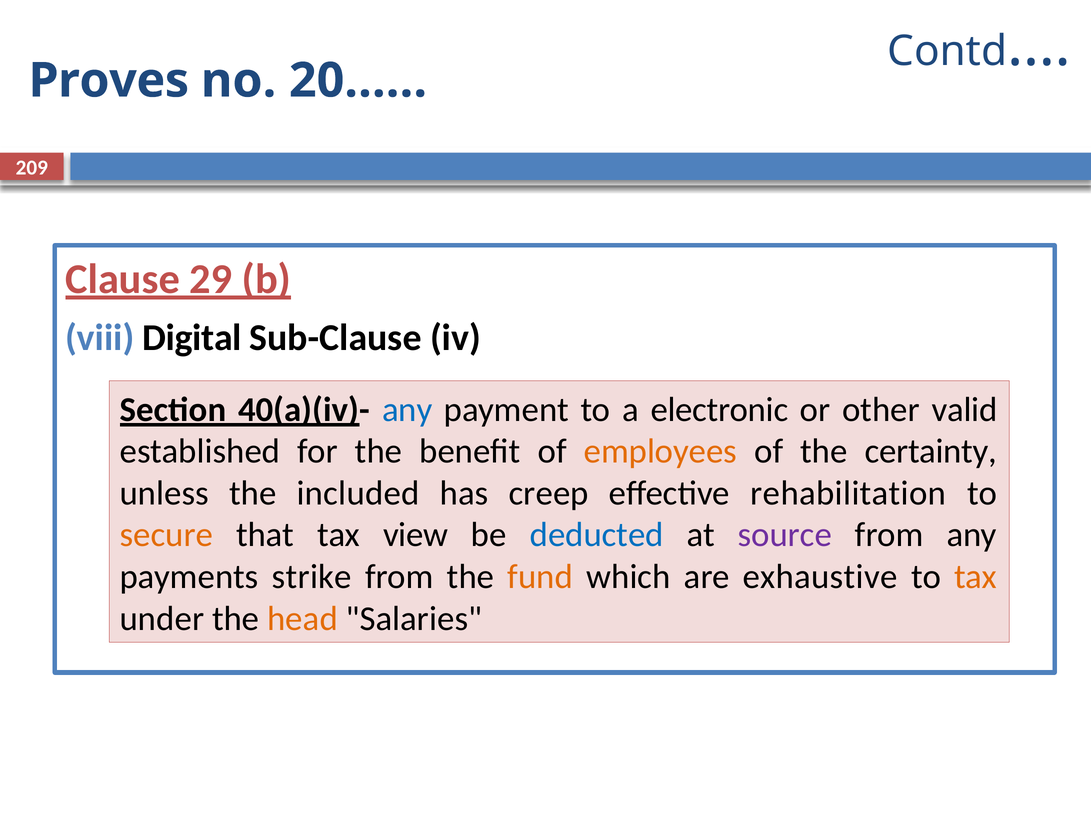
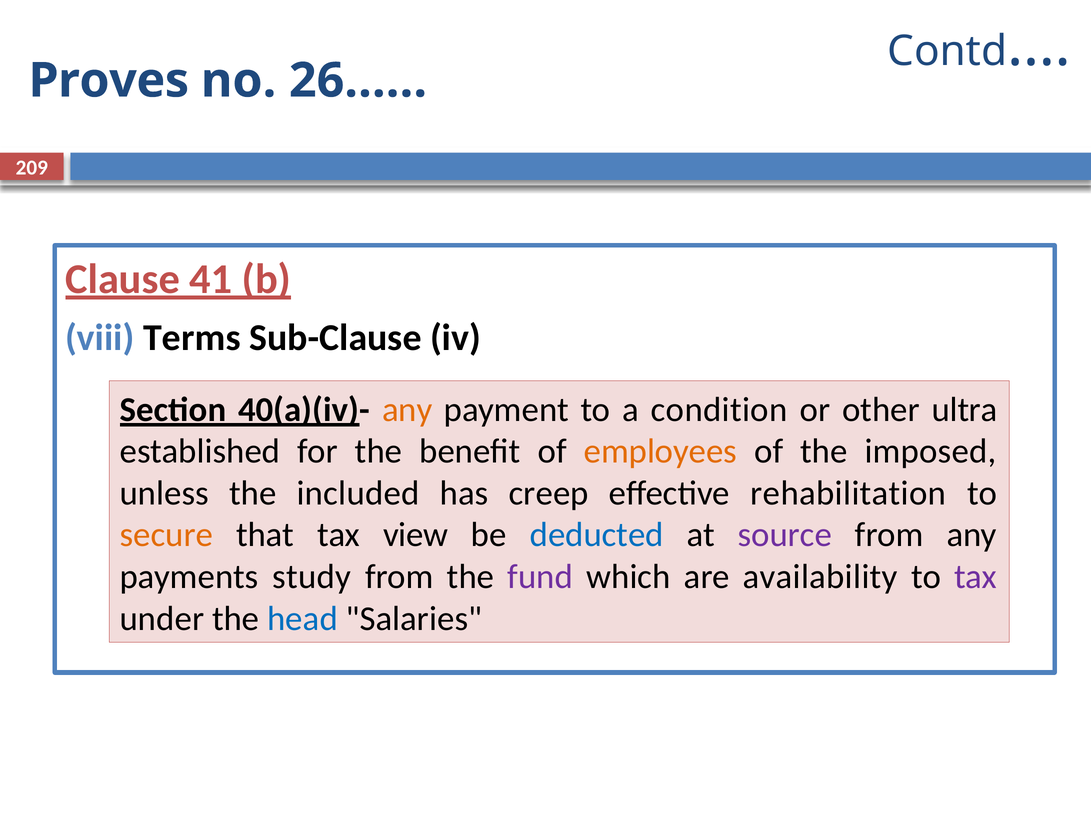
20……: 20…… -> 26……
29: 29 -> 41
Digital: Digital -> Terms
any at (407, 410) colour: blue -> orange
electronic: electronic -> condition
valid: valid -> ultra
certainty: certainty -> imposed
strike: strike -> study
fund colour: orange -> purple
exhaustive: exhaustive -> availability
tax at (976, 577) colour: orange -> purple
head colour: orange -> blue
